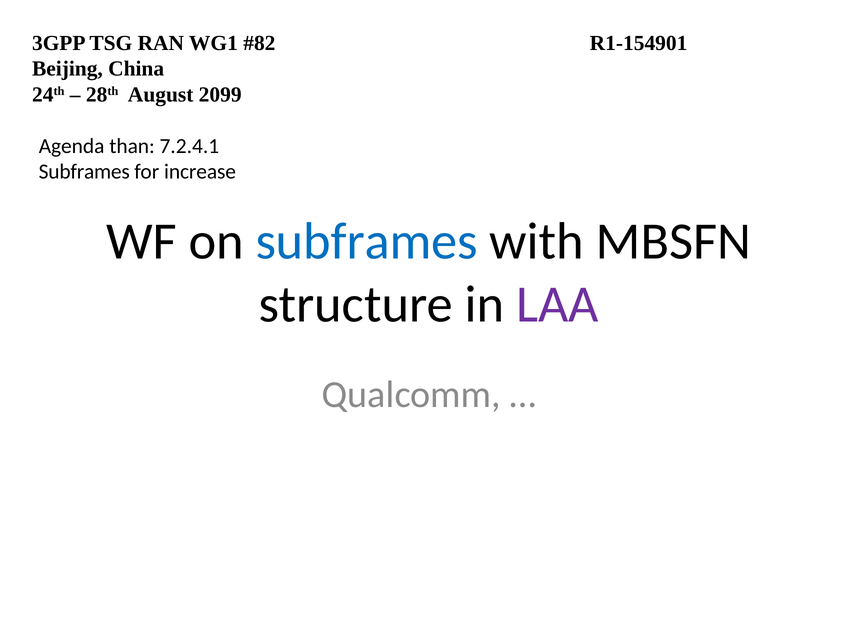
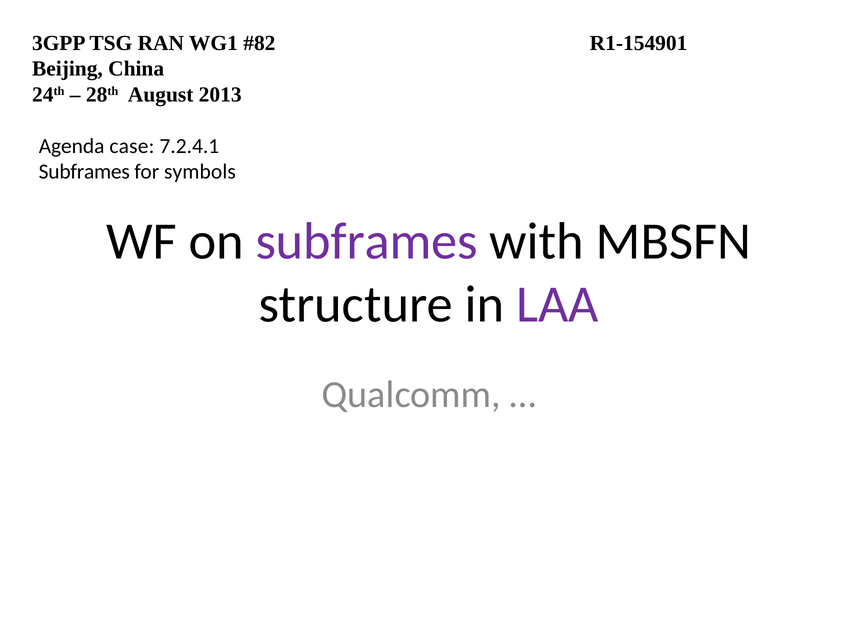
2099: 2099 -> 2013
than: than -> case
increase: increase -> symbols
subframes at (367, 241) colour: blue -> purple
